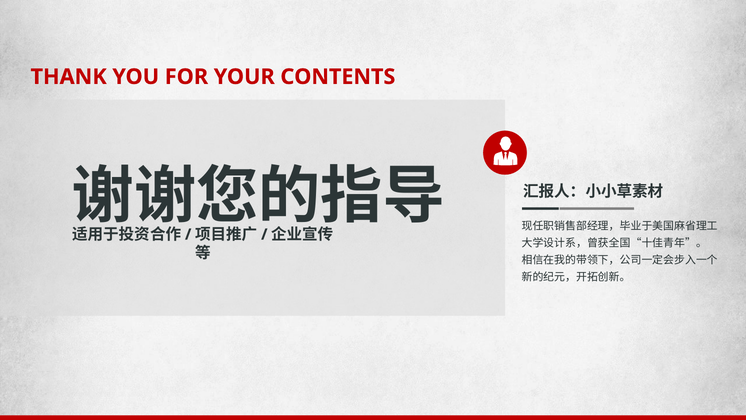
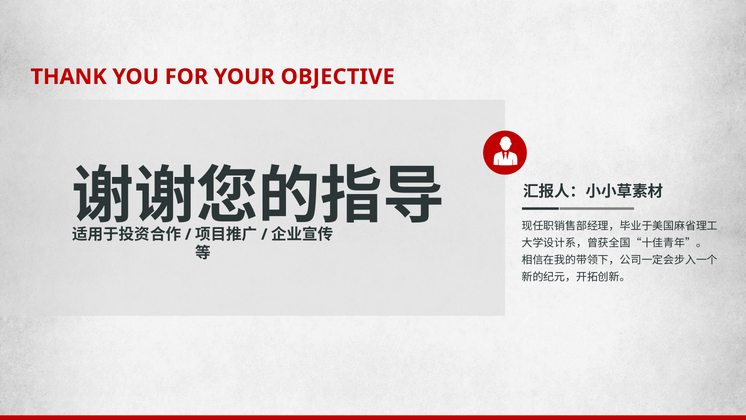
CONTENTS: CONTENTS -> OBJECTIVE
